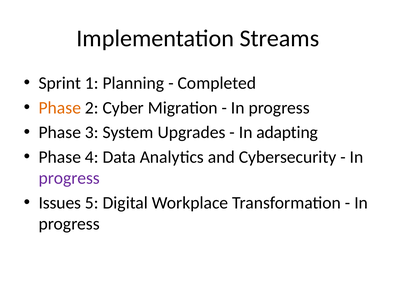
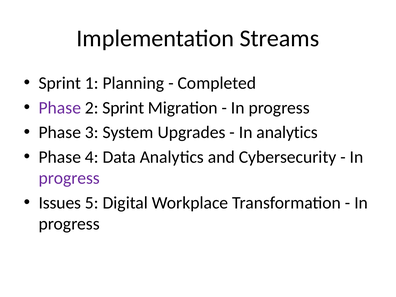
Phase at (60, 108) colour: orange -> purple
2 Cyber: Cyber -> Sprint
In adapting: adapting -> analytics
